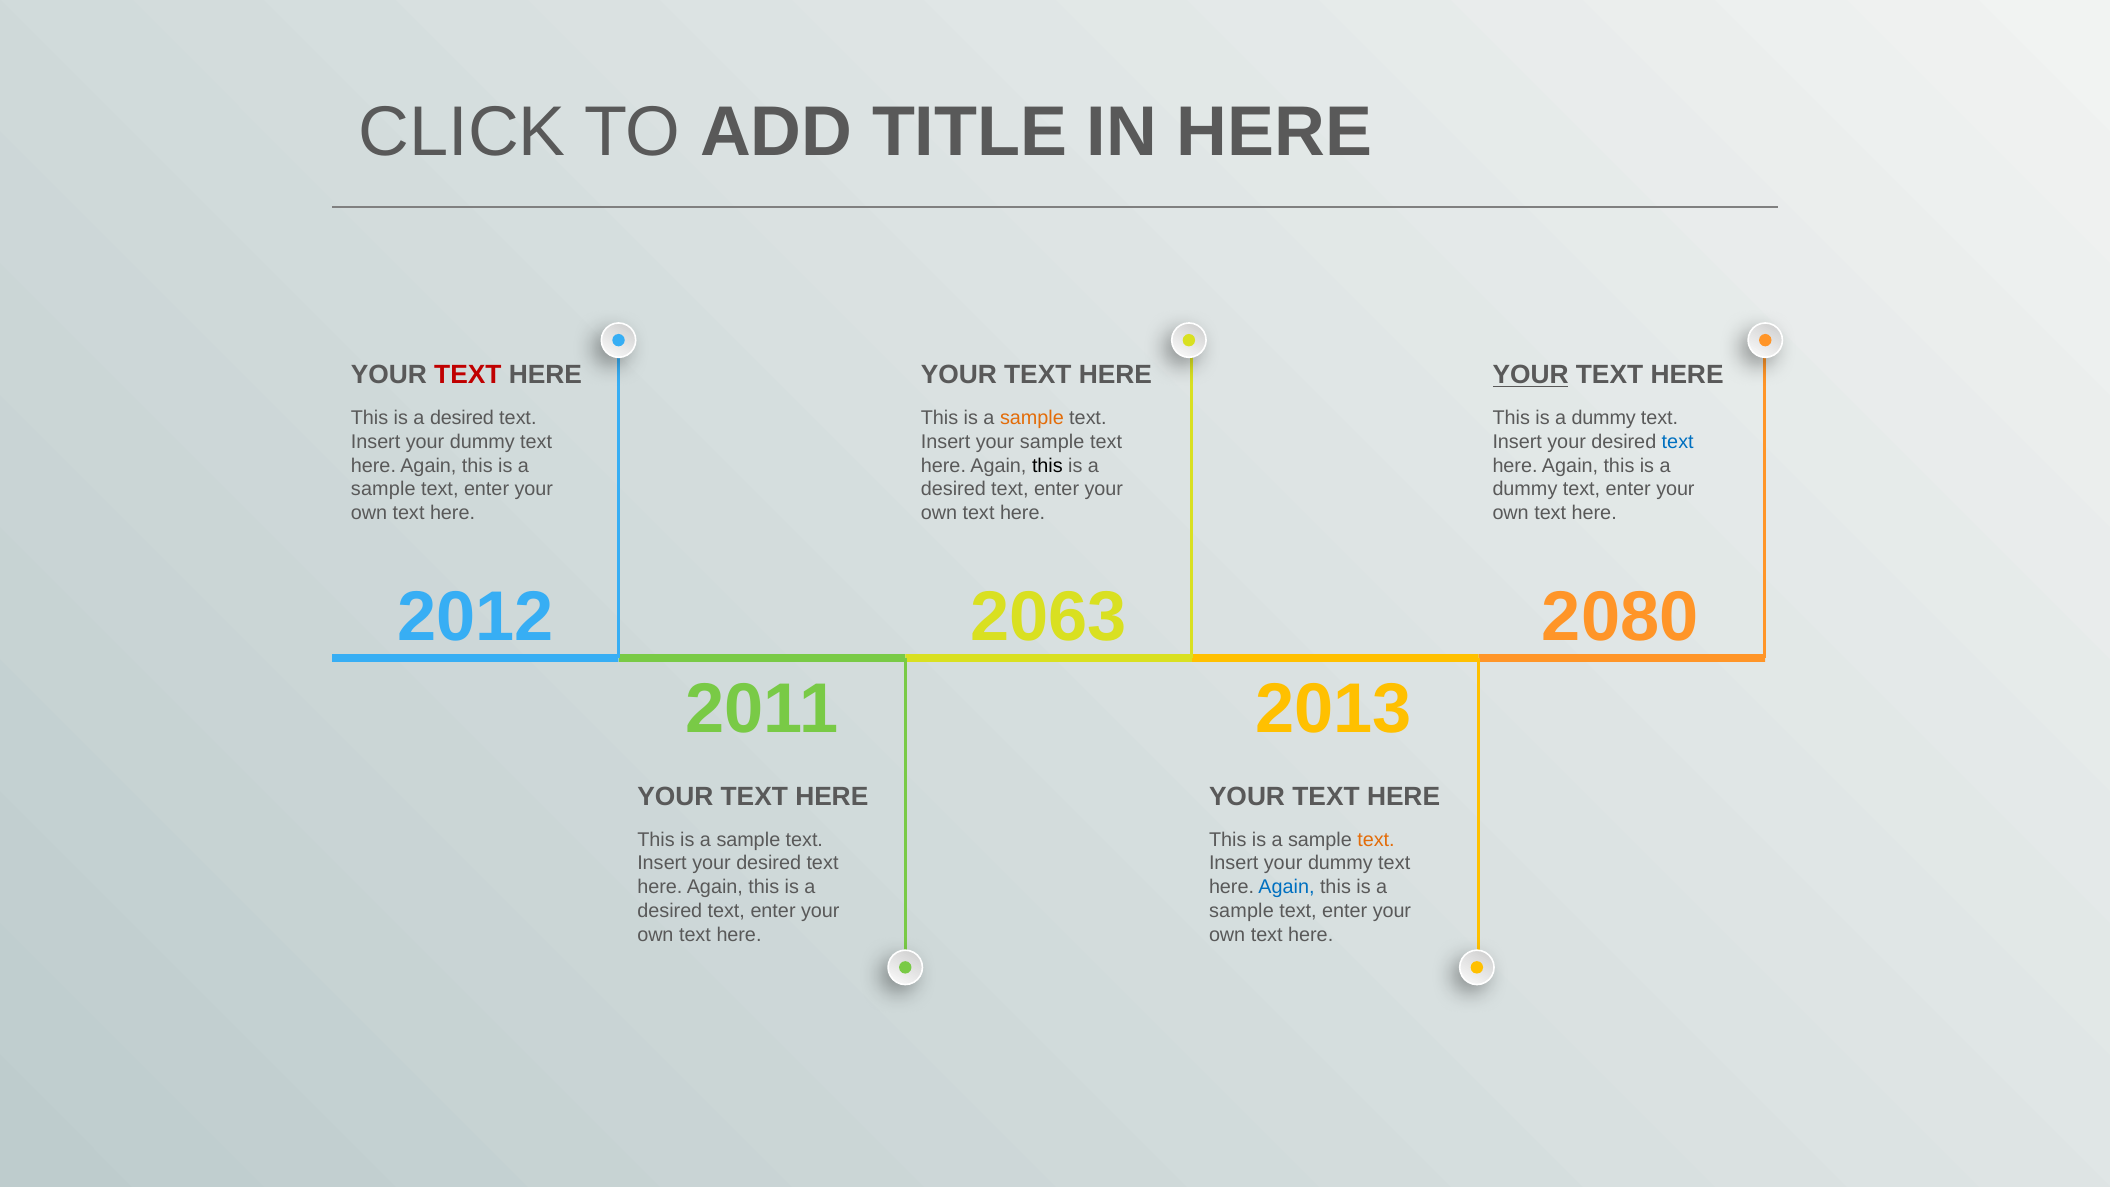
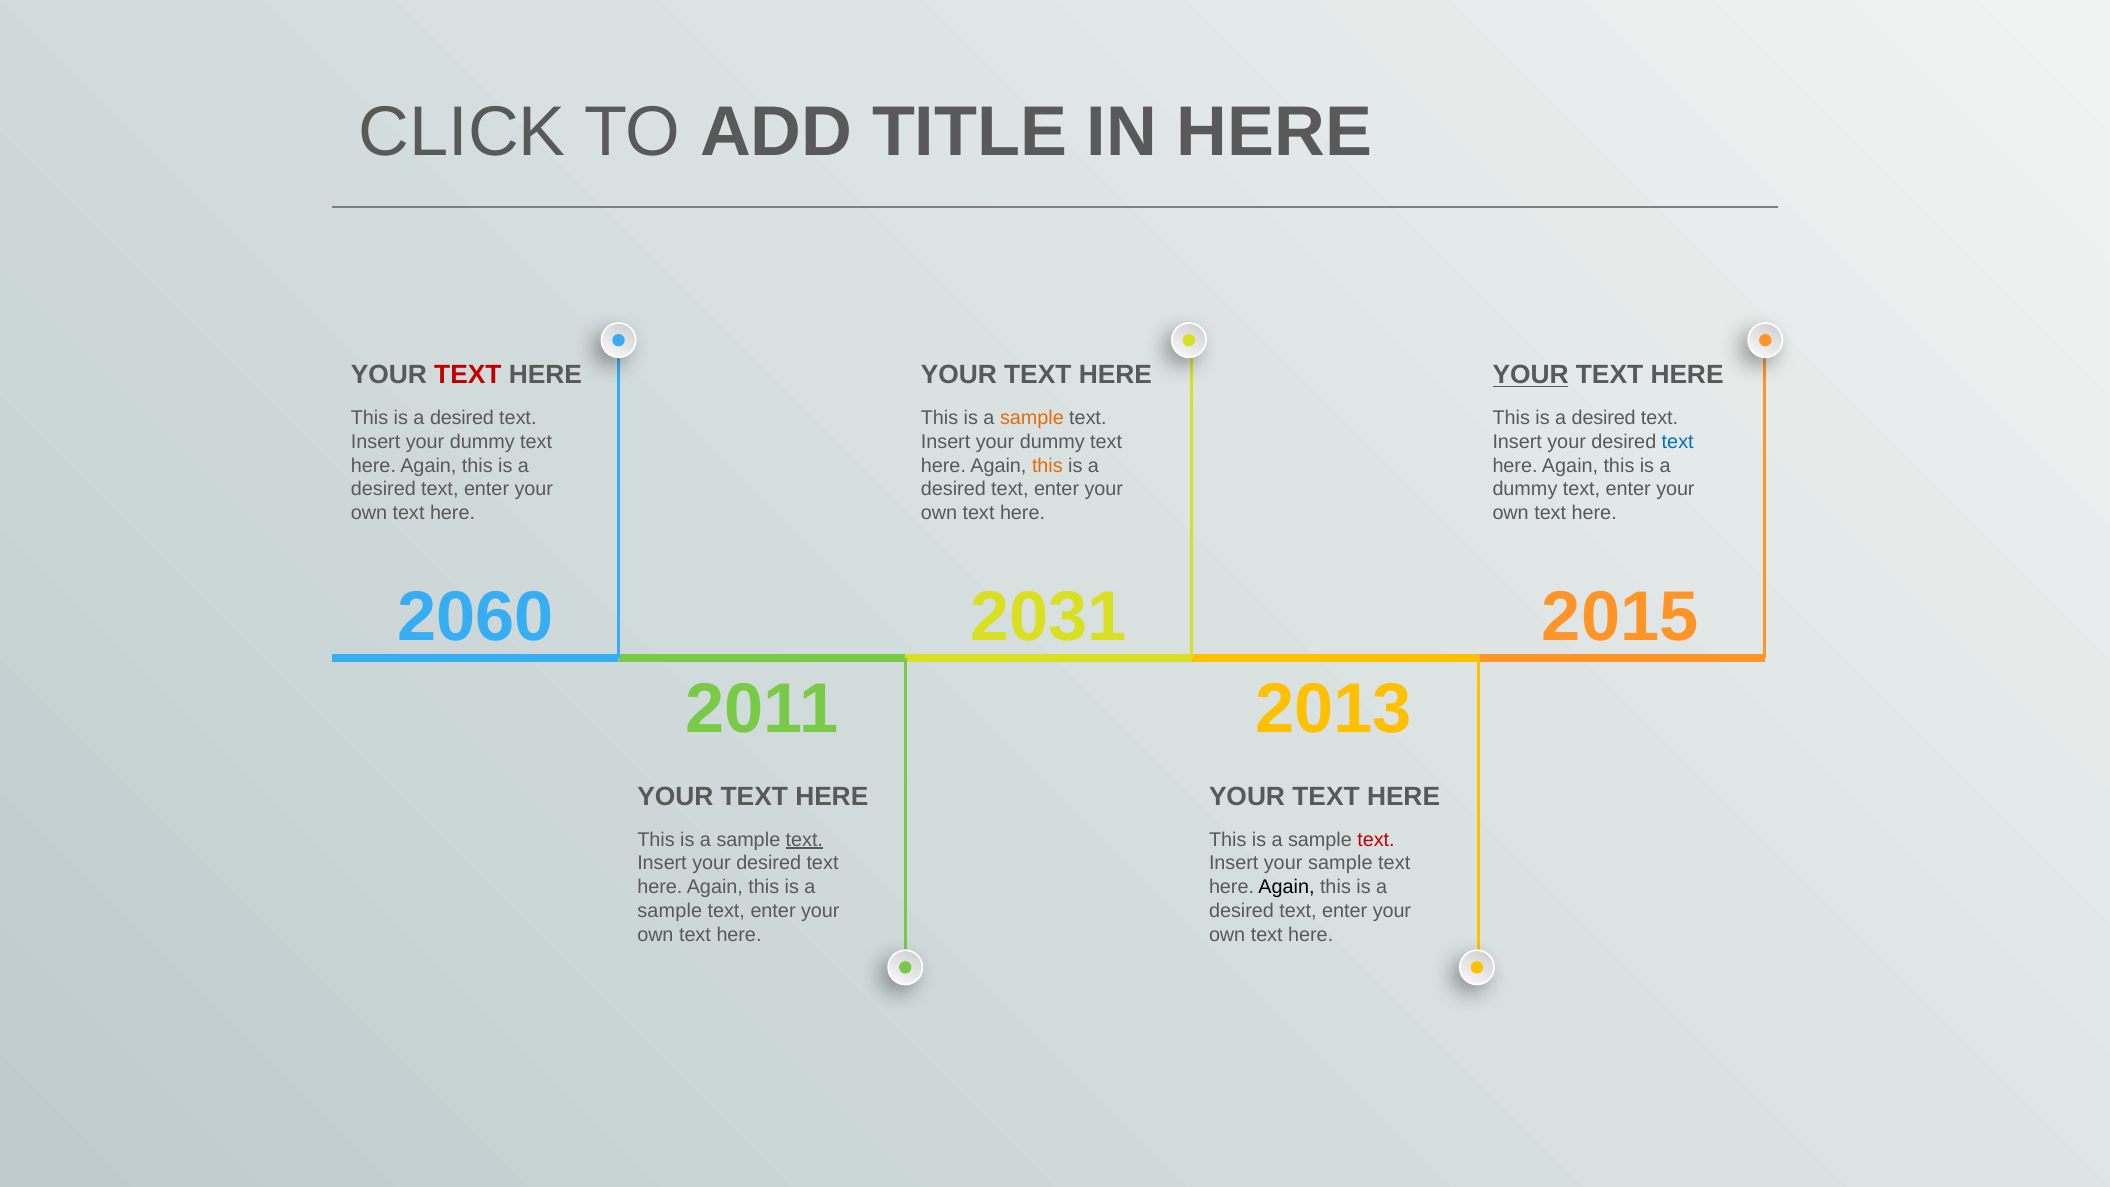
dummy at (1604, 418): dummy -> desired
sample at (1052, 442): sample -> dummy
this at (1047, 466) colour: black -> orange
sample at (383, 489): sample -> desired
2012: 2012 -> 2060
2063: 2063 -> 2031
2080: 2080 -> 2015
text at (804, 839) underline: none -> present
text at (1376, 839) colour: orange -> red
dummy at (1340, 863): dummy -> sample
Again at (1287, 887) colour: blue -> black
desired at (670, 911): desired -> sample
sample at (1241, 911): sample -> desired
